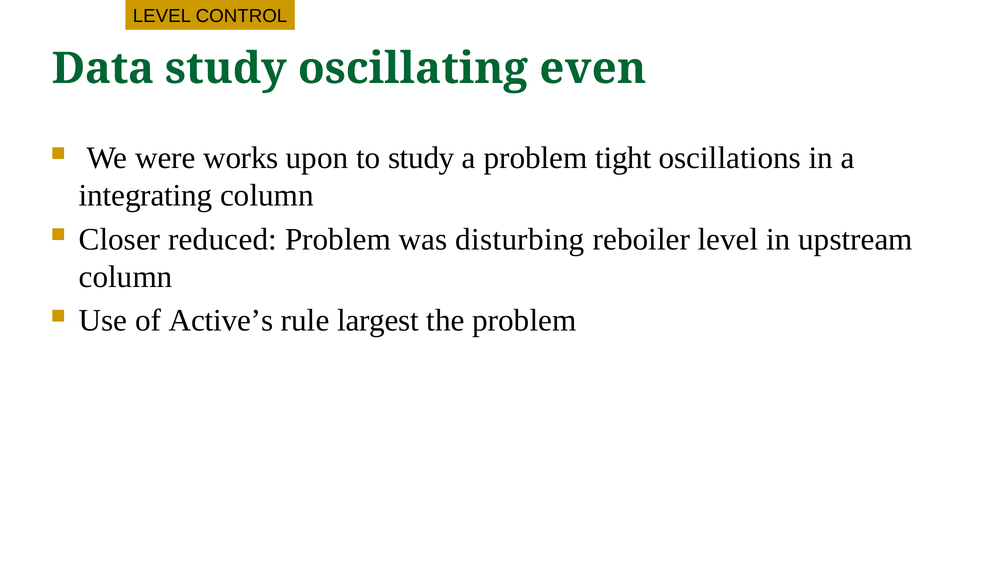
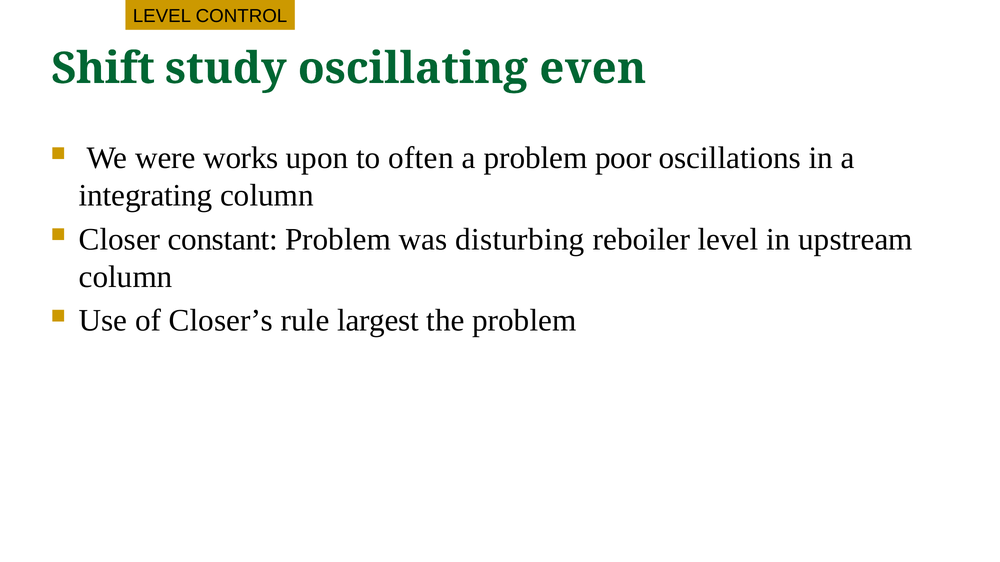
Data: Data -> Shift
to study: study -> often
tight: tight -> poor
reduced: reduced -> constant
Active’s: Active’s -> Closer’s
